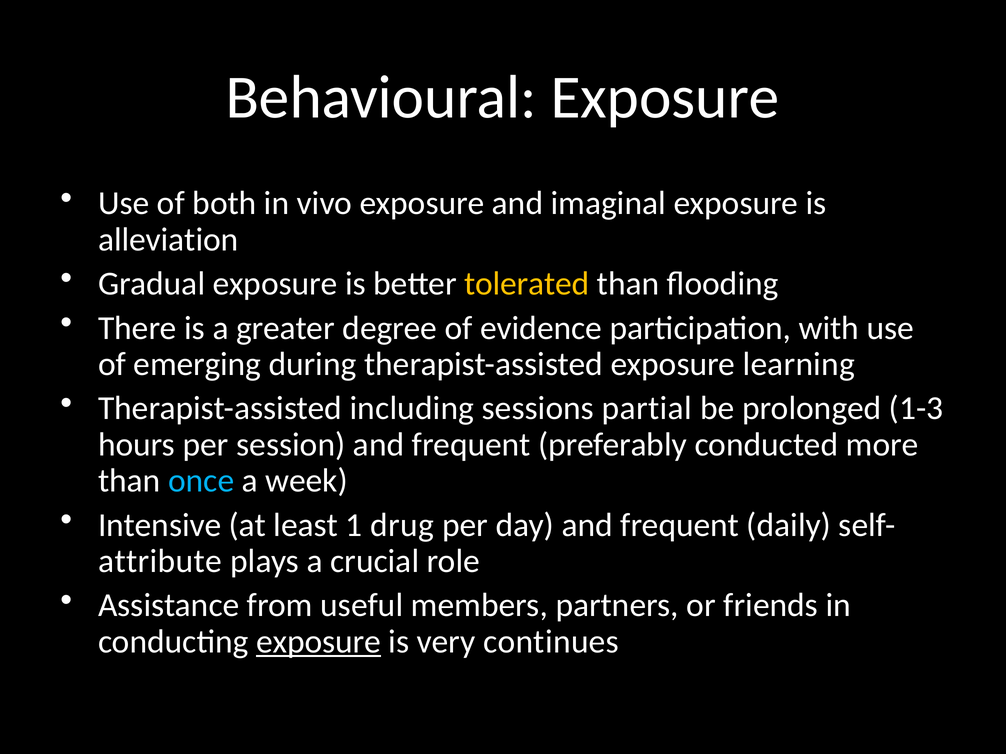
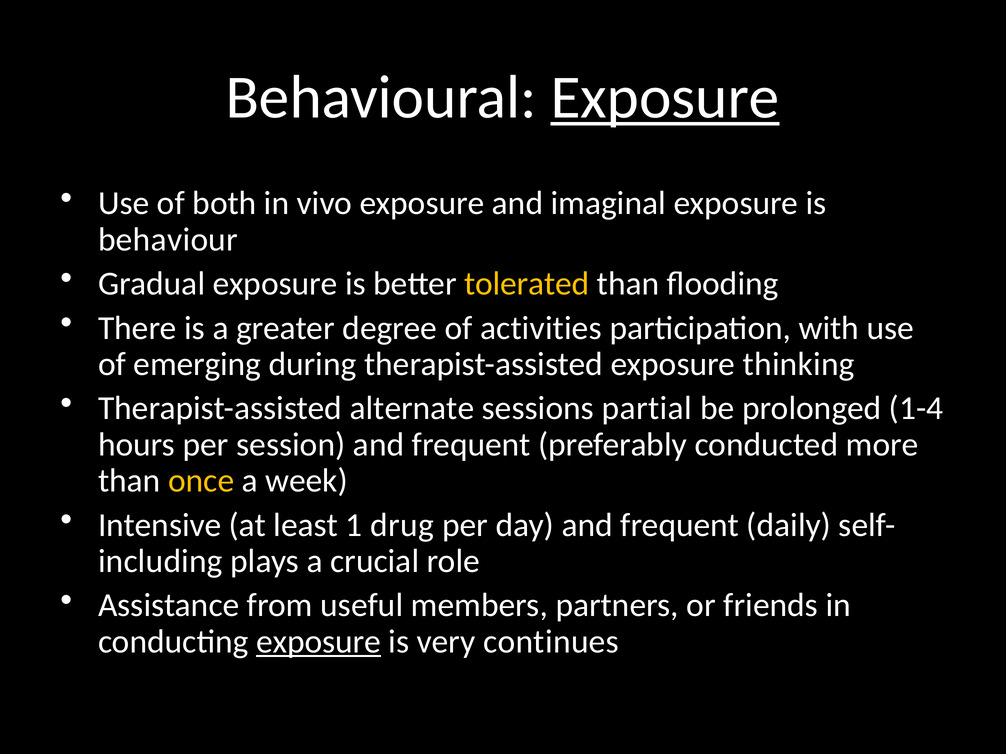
Exposure at (665, 97) underline: none -> present
alleviation: alleviation -> behaviour
evidence: evidence -> activities
learning: learning -> thinking
including: including -> alternate
1-3: 1-3 -> 1-4
once colour: light blue -> yellow
attribute: attribute -> including
